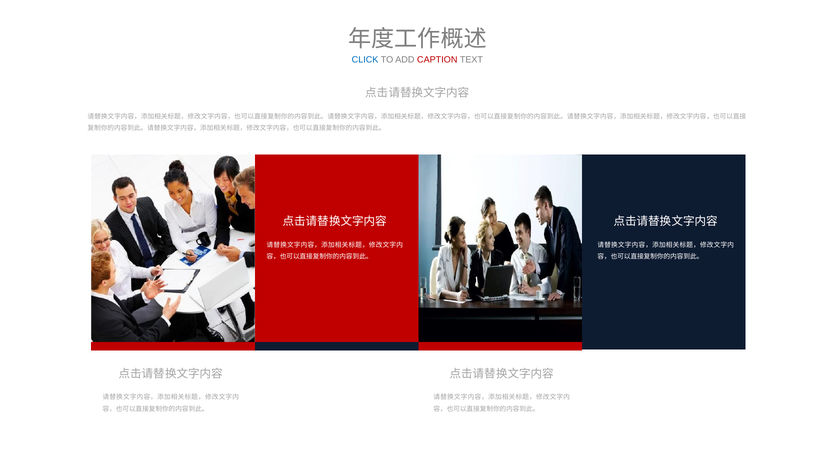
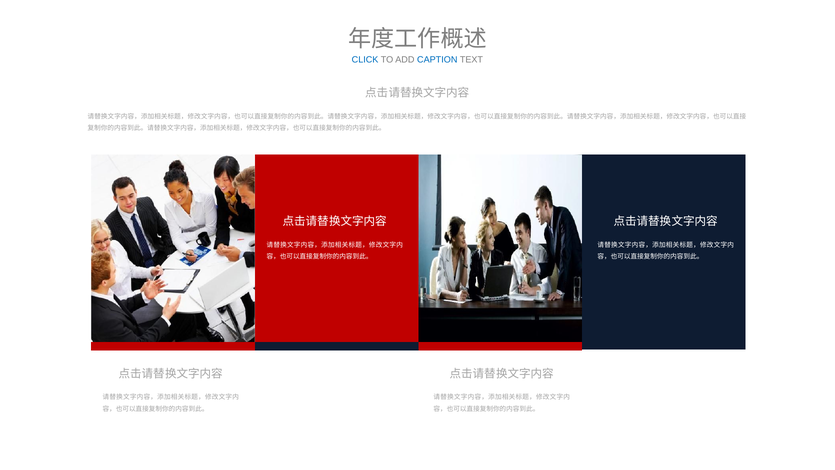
CAPTION colour: red -> blue
